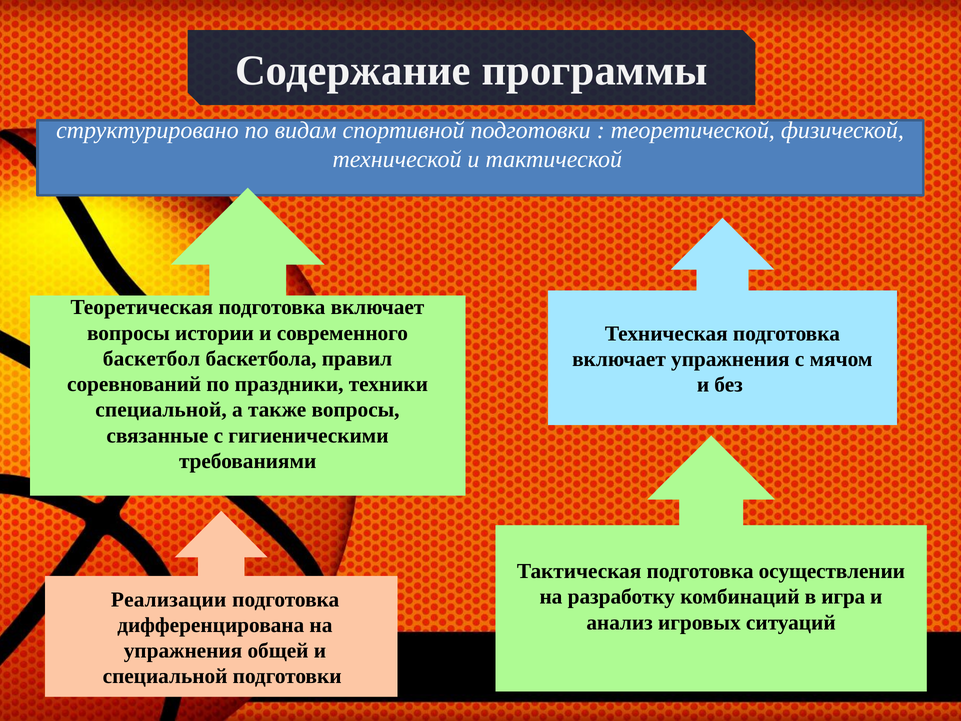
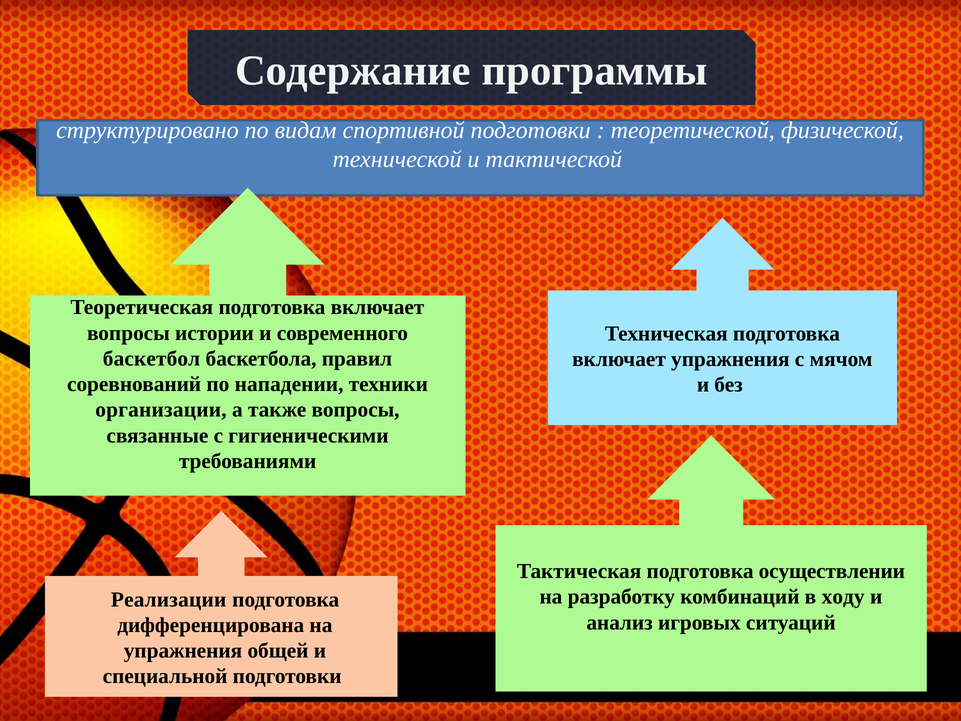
праздники: праздники -> нападении
специальной at (161, 410): специальной -> организации
игра: игра -> ходу
